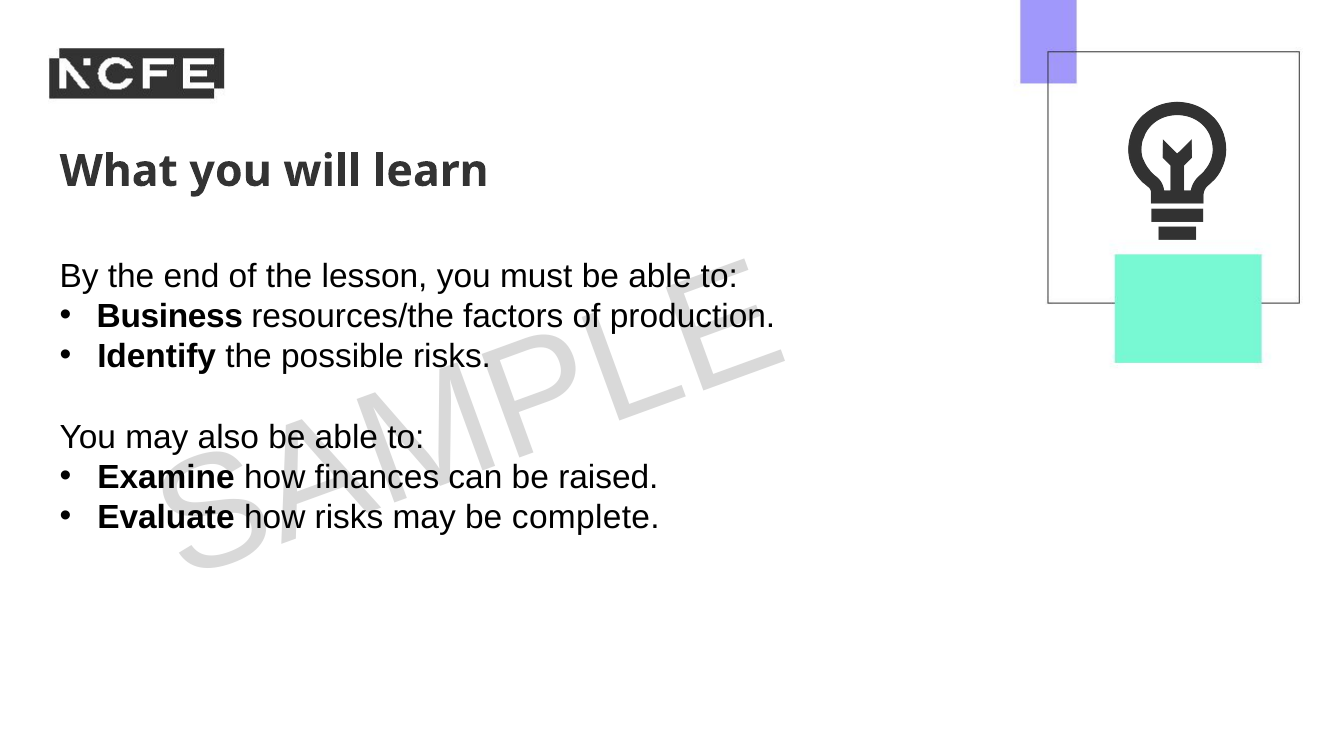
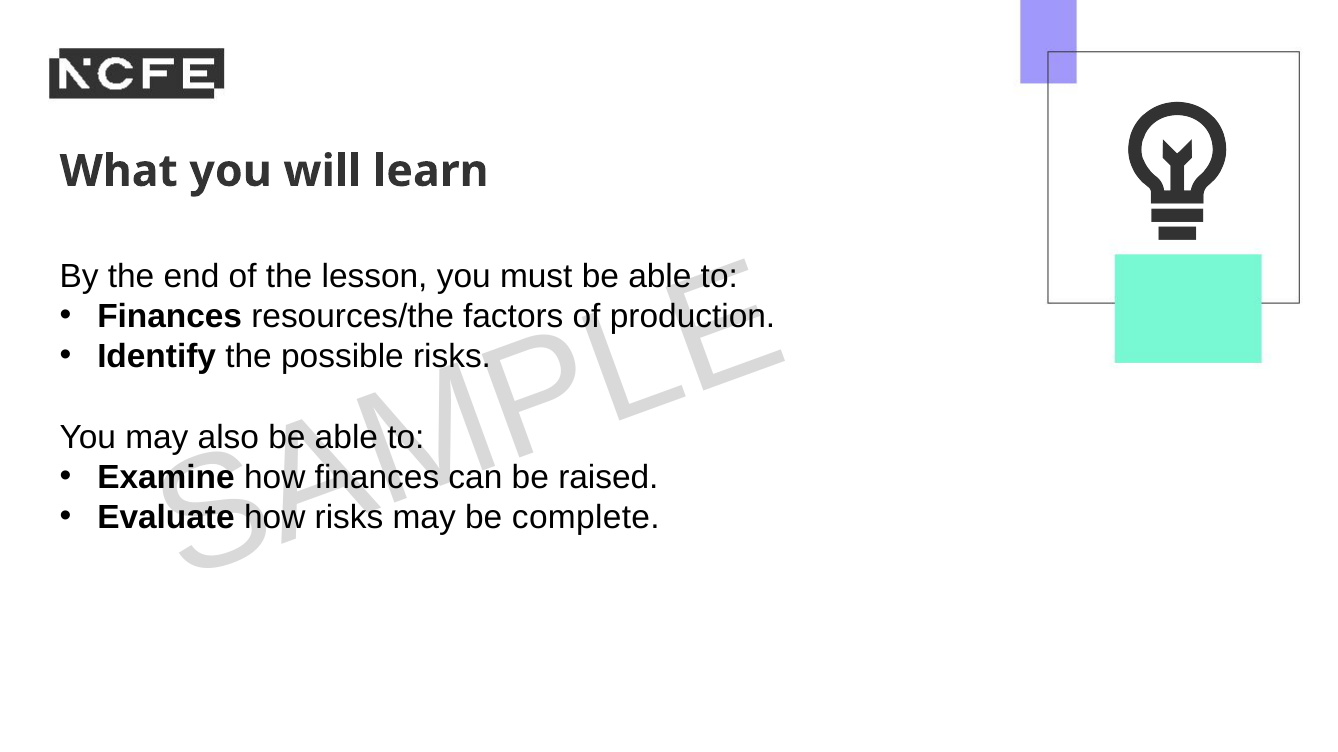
Business at (170, 317): Business -> Finances
